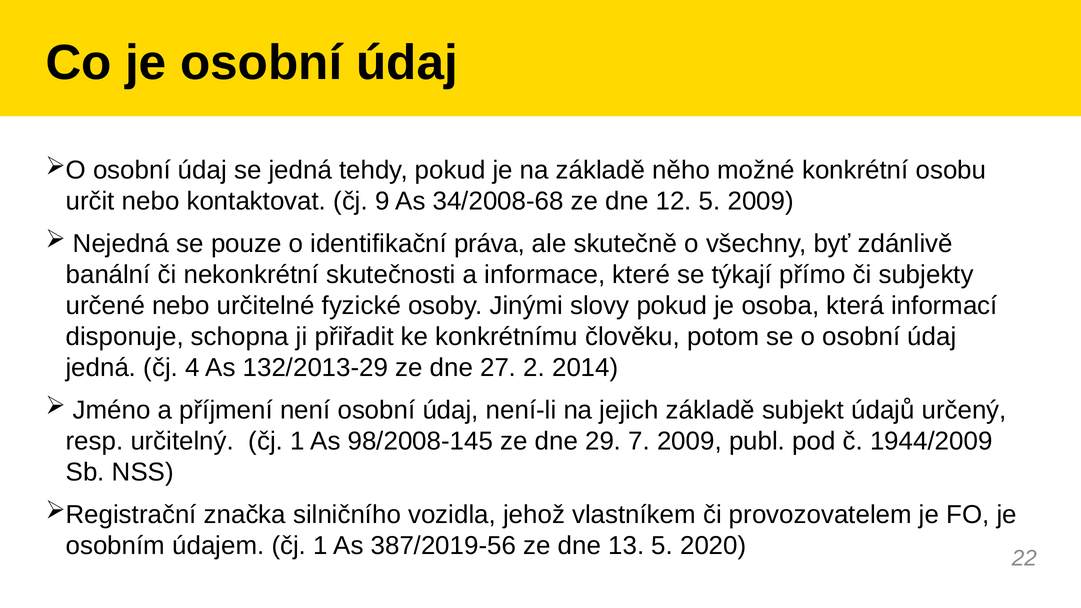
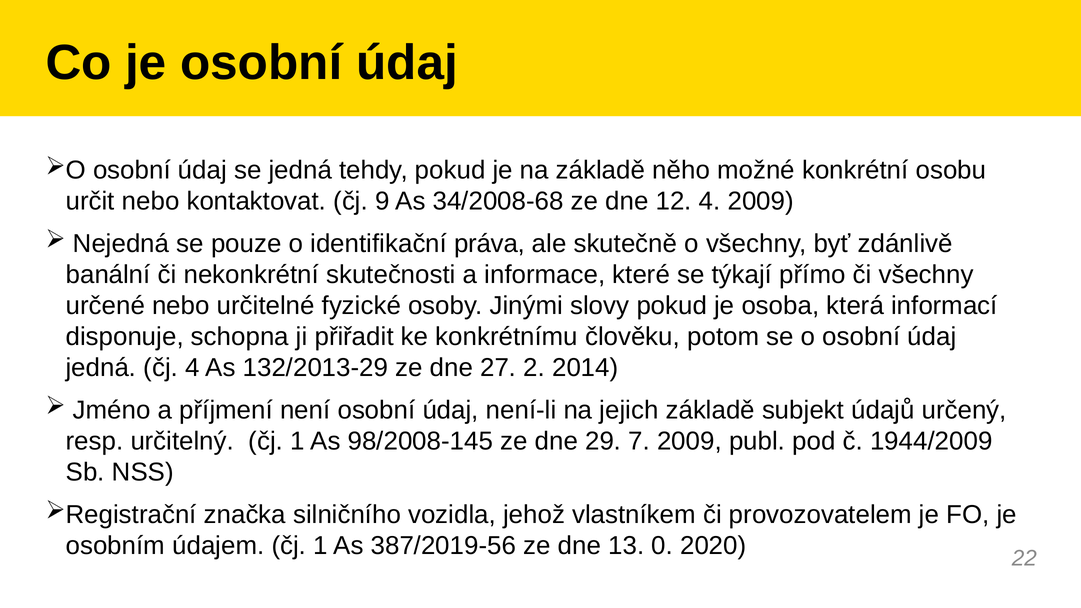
12 5: 5 -> 4
či subjekty: subjekty -> všechny
13 5: 5 -> 0
